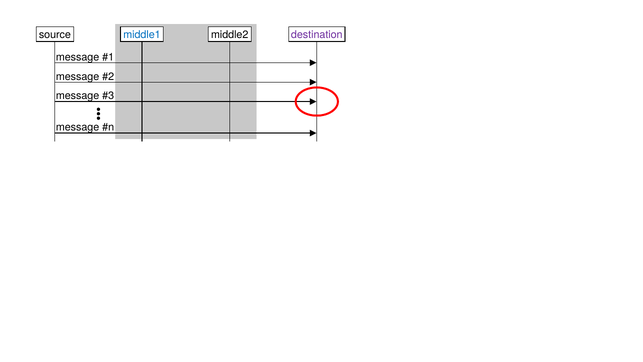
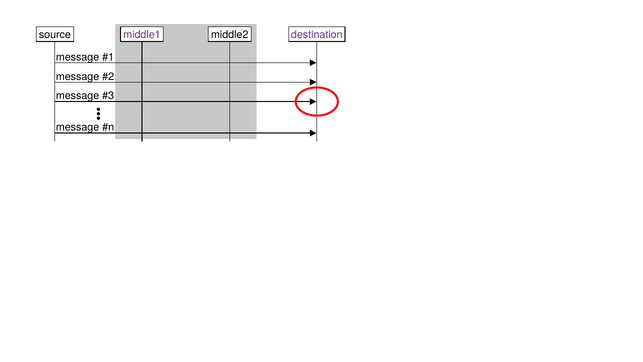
middle1 colour: blue -> purple
